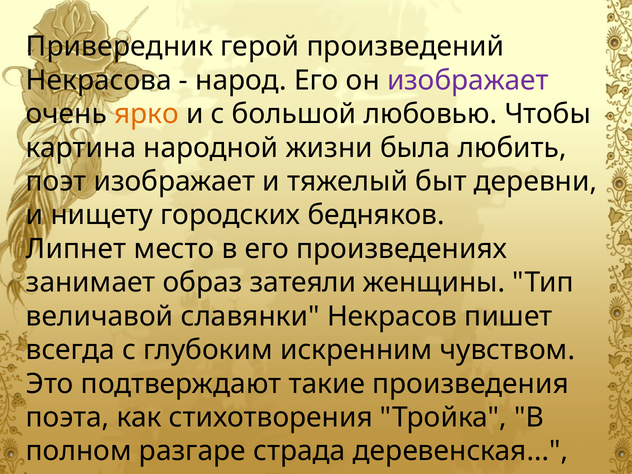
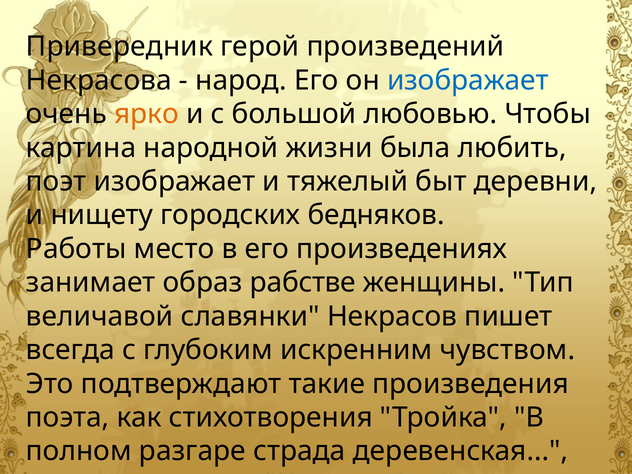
изображает at (468, 80) colour: purple -> blue
Липнет: Липнет -> Работы
затеяли: затеяли -> рабстве
